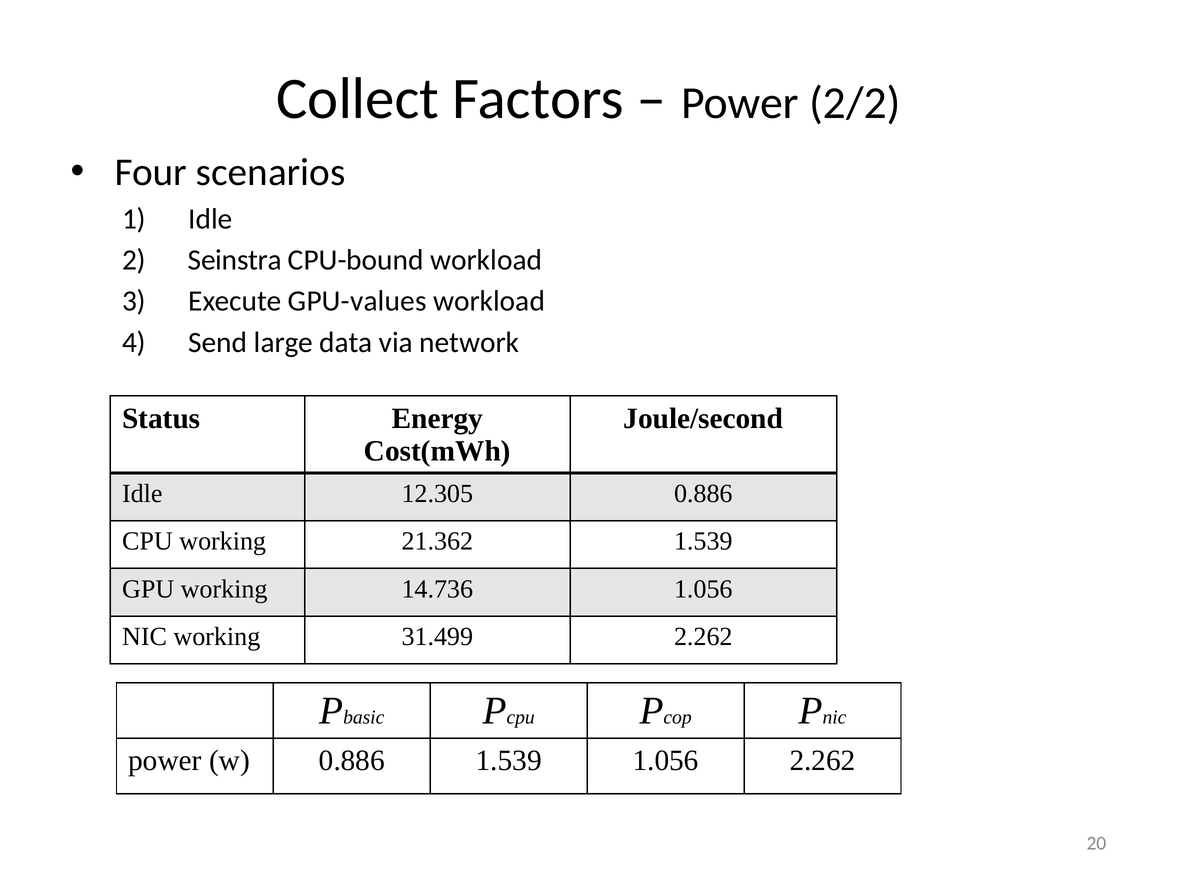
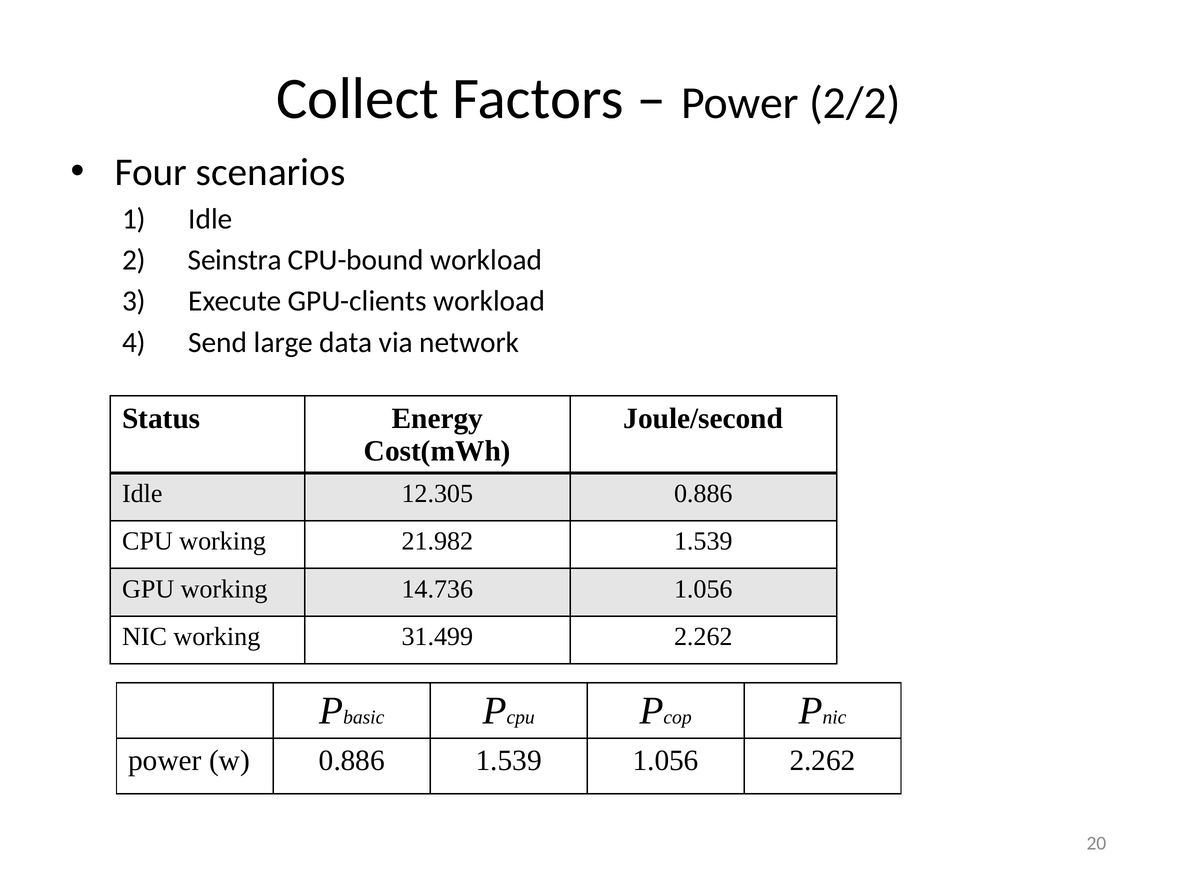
GPU-values: GPU-values -> GPU-clients
21.362: 21.362 -> 21.982
